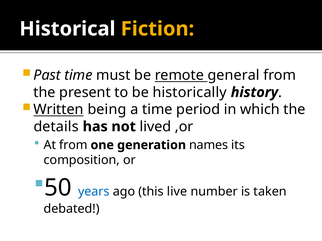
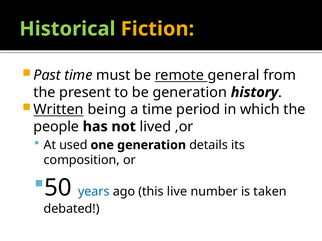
Historical colour: white -> light green
be historically: historically -> generation
details: details -> people
At from: from -> used
names: names -> details
